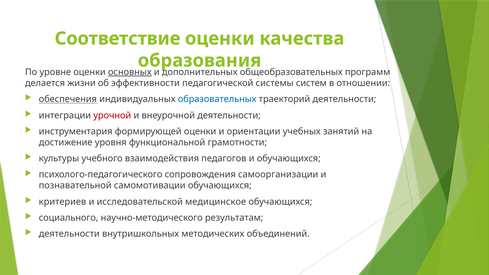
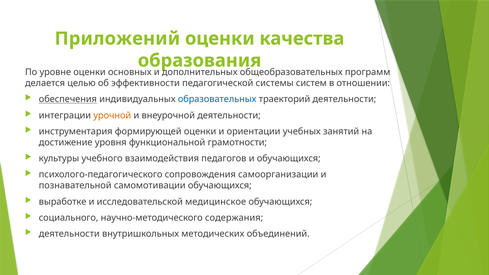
Соответствие: Соответствие -> Приложений
основных underline: present -> none
жизни: жизни -> целью
урочной colour: red -> orange
критериев: критериев -> выработке
результатам: результатам -> содержания
